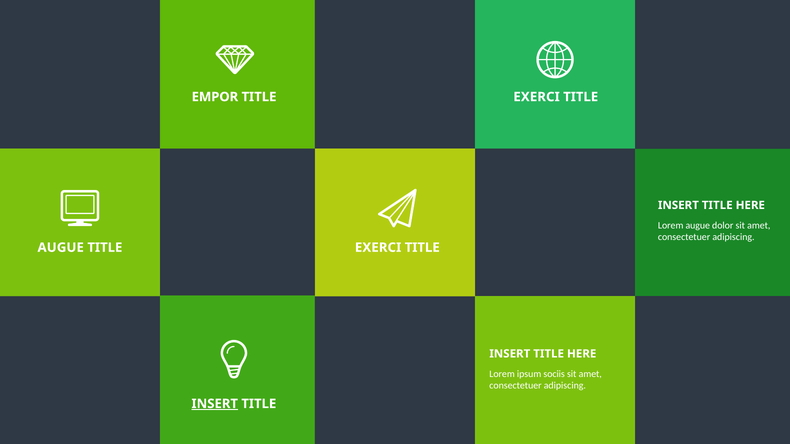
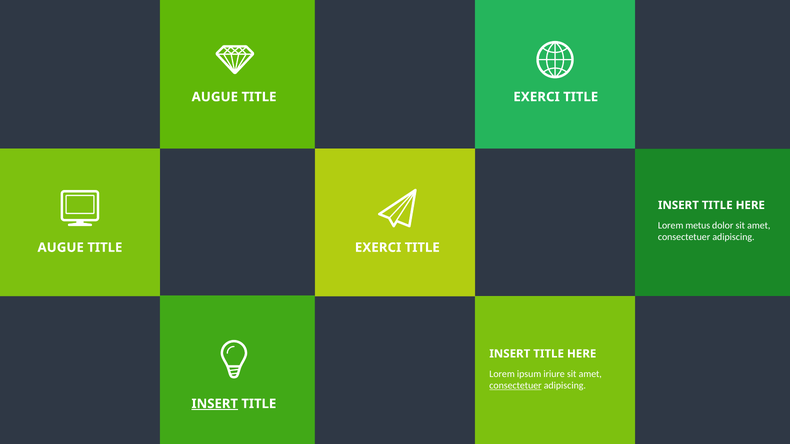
EMPOR at (215, 97): EMPOR -> AUGUE
Lorem augue: augue -> metus
sociis: sociis -> iriure
consectetuer at (515, 386) underline: none -> present
